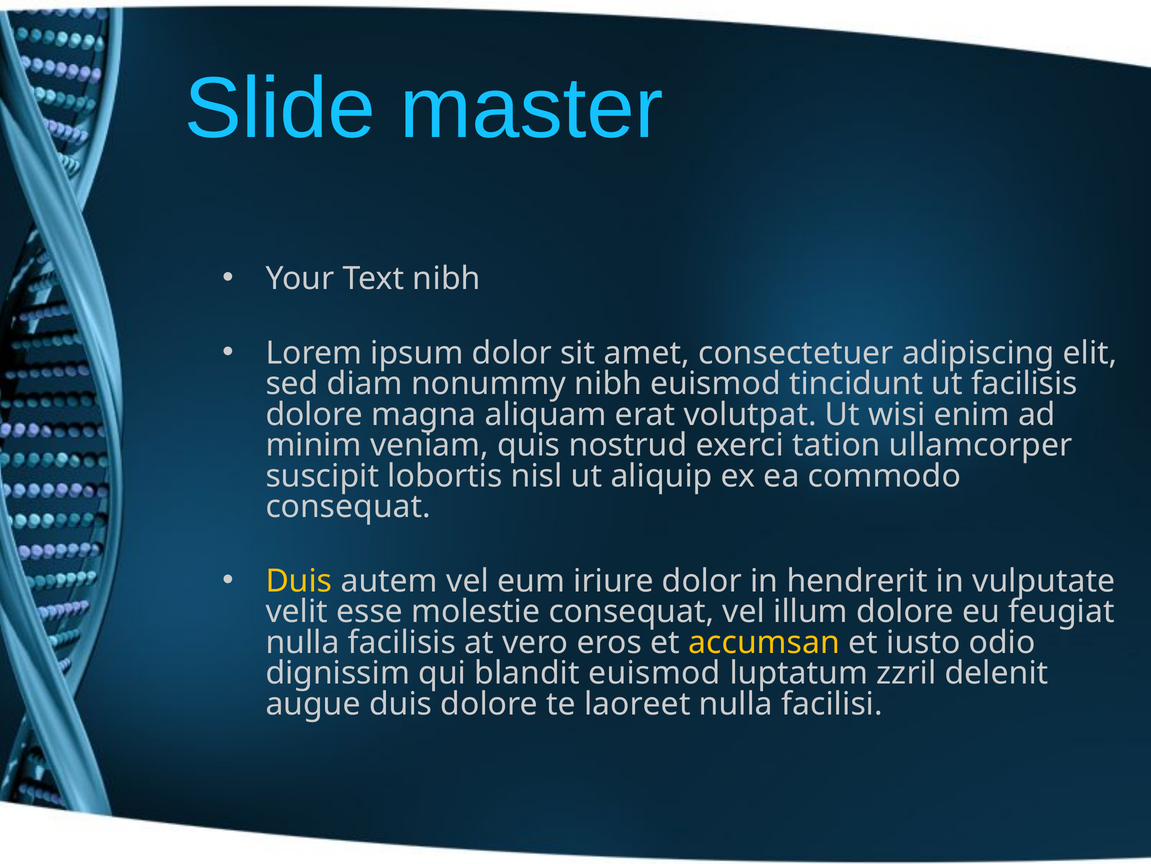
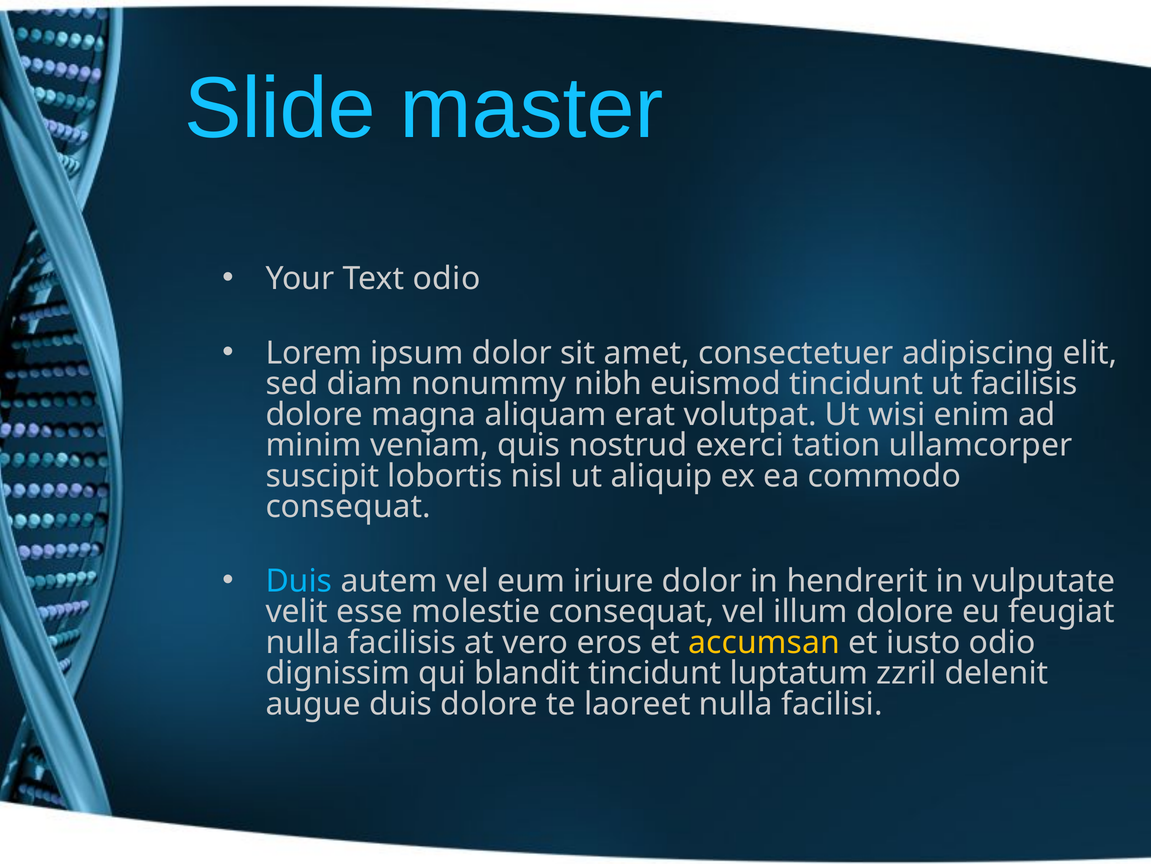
Text nibh: nibh -> odio
Duis at (299, 581) colour: yellow -> light blue
blandit euismod: euismod -> tincidunt
